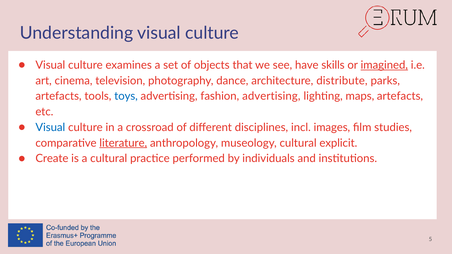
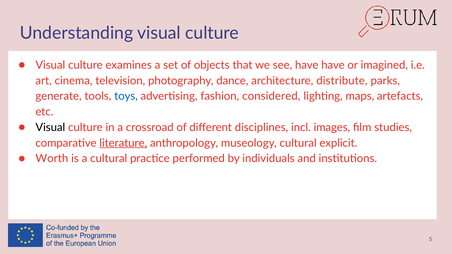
have skills: skills -> have
imagined underline: present -> none
artefacts at (58, 96): artefacts -> generate
fashion advertising: advertising -> considered
Visual at (50, 128) colour: blue -> black
Create: Create -> Worth
